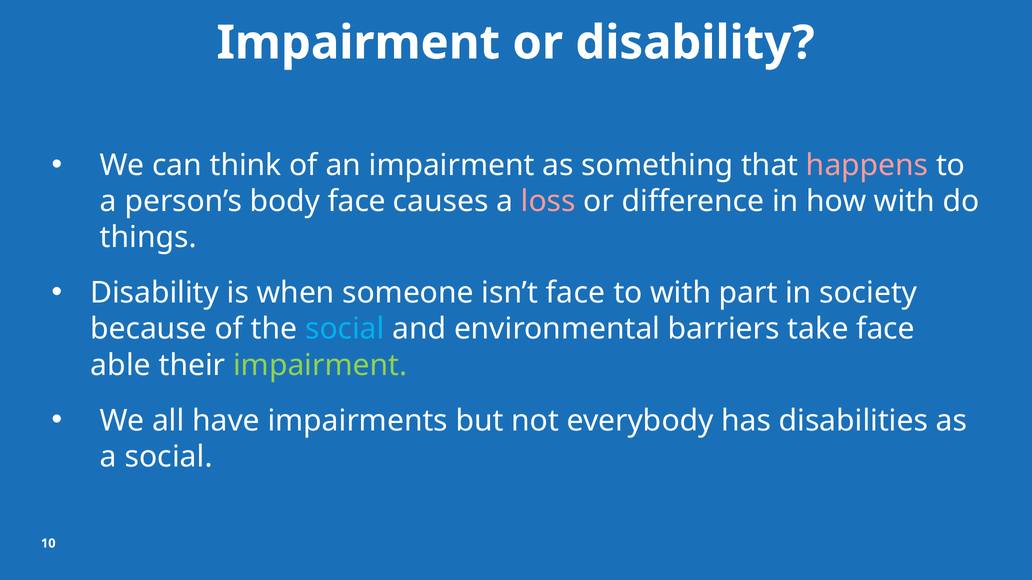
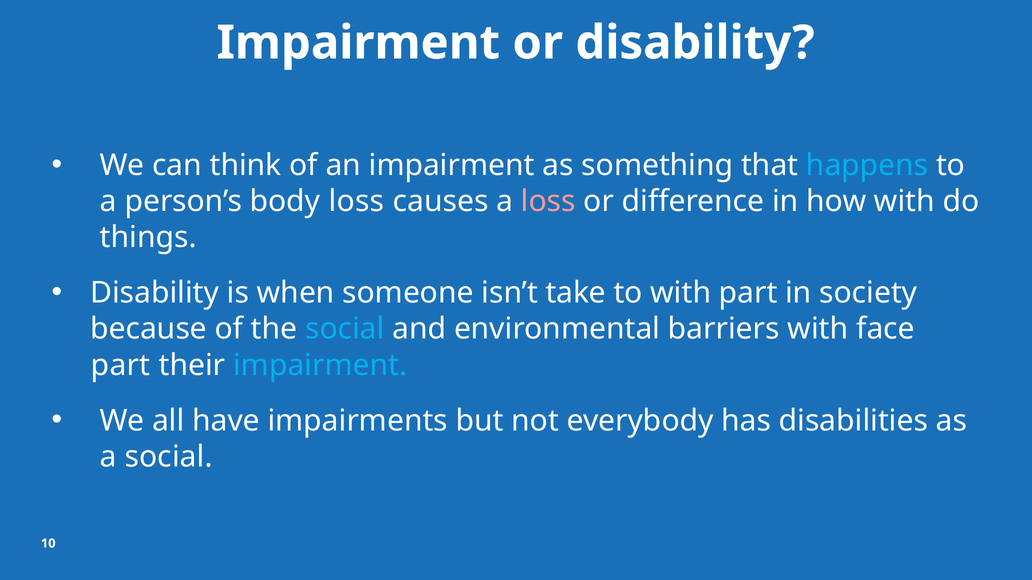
happens colour: pink -> light blue
body face: face -> loss
isn’t face: face -> take
barriers take: take -> with
able at (121, 365): able -> part
impairment at (320, 365) colour: light green -> light blue
